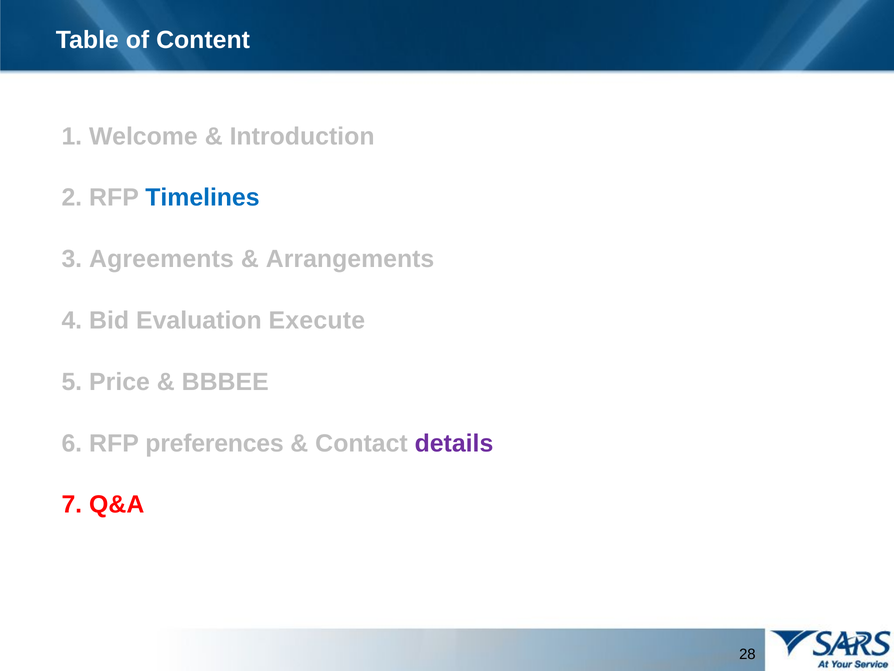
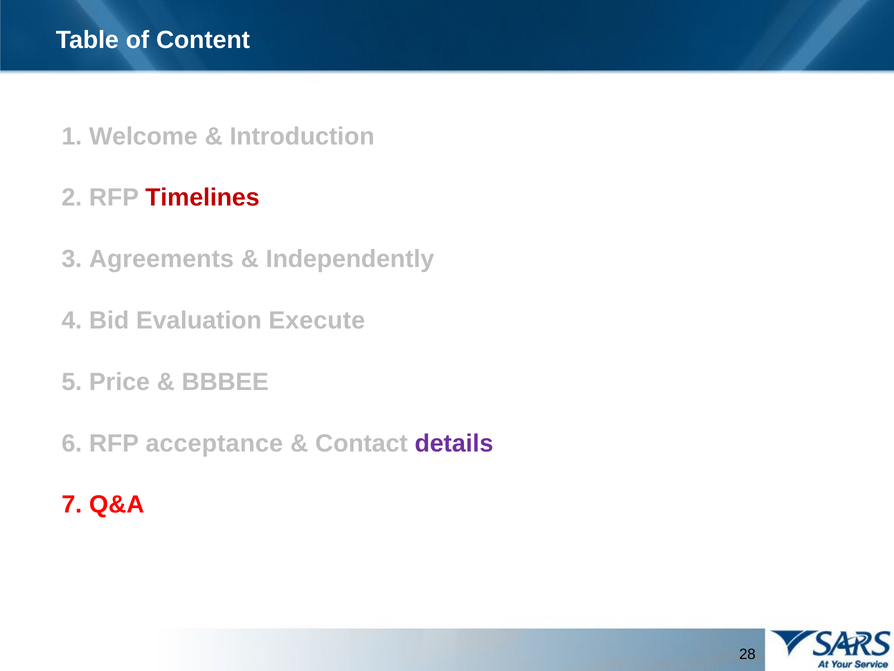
Timelines colour: blue -> red
Arrangements: Arrangements -> Independently
preferences: preferences -> acceptance
